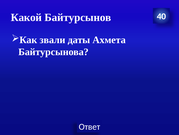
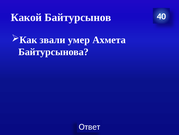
даты: даты -> умер
